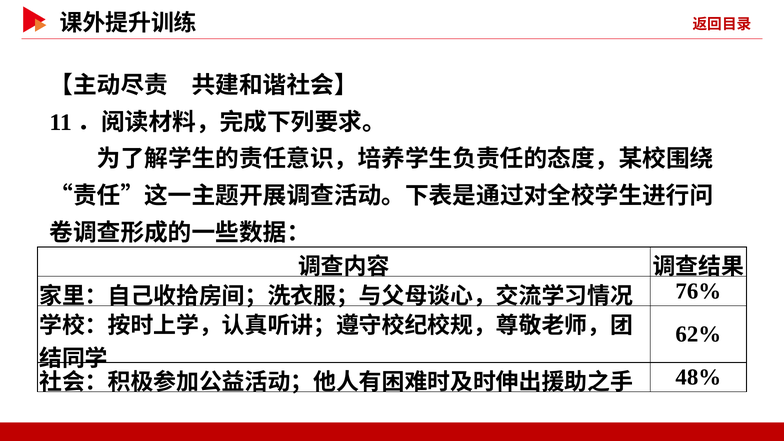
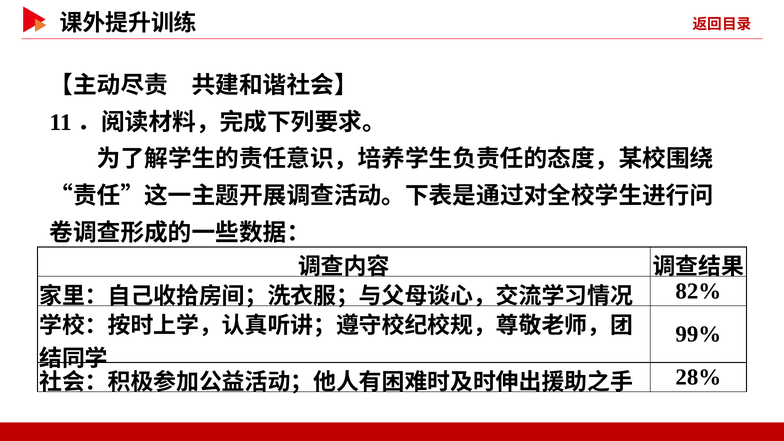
76%: 76% -> 82%
62%: 62% -> 99%
48%: 48% -> 28%
